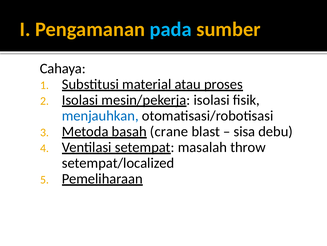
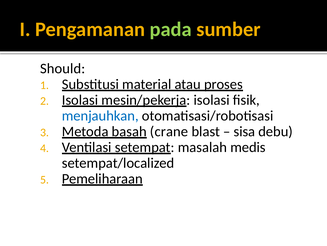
pada colour: light blue -> light green
Cahaya: Cahaya -> Should
throw: throw -> medis
